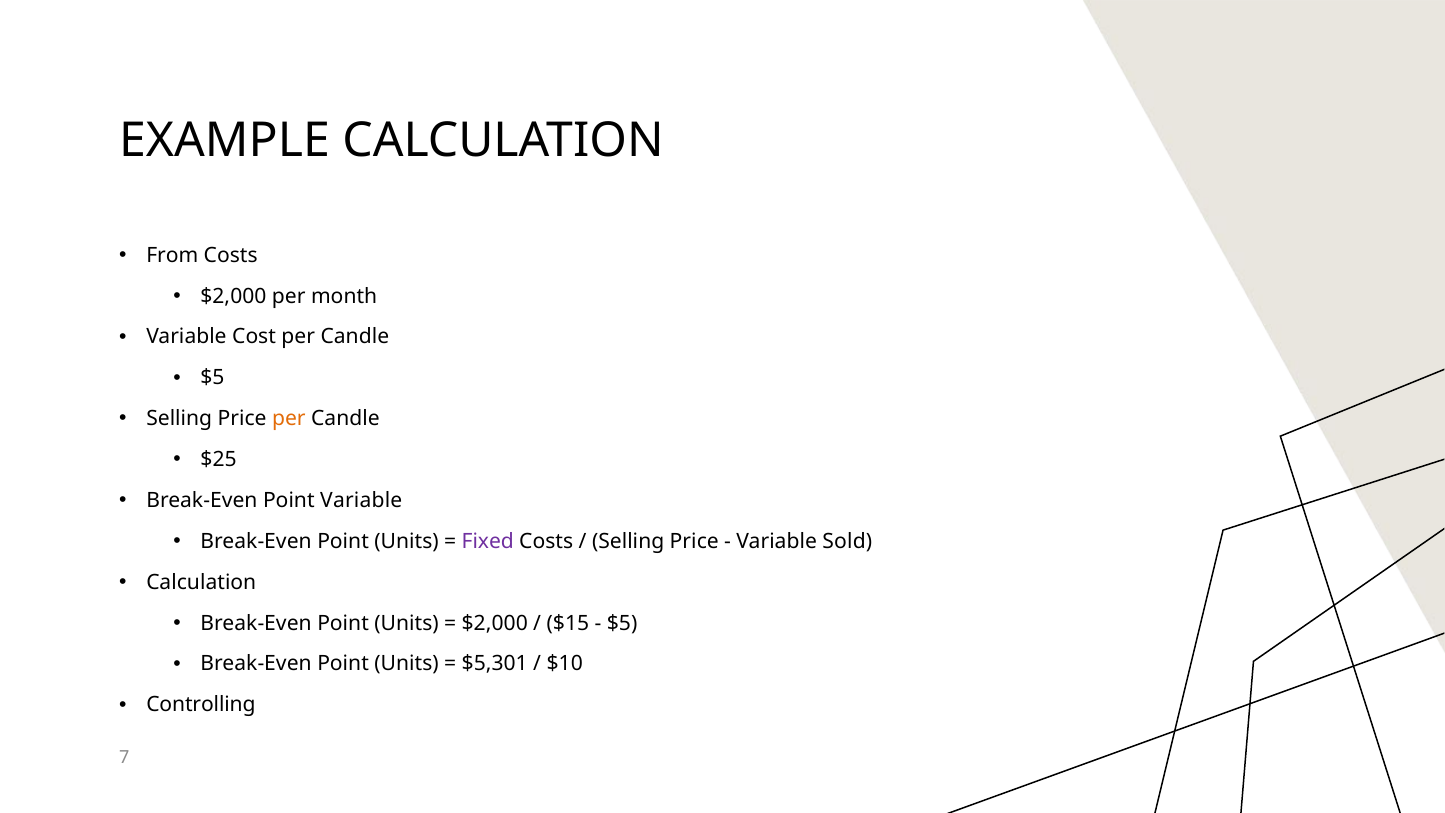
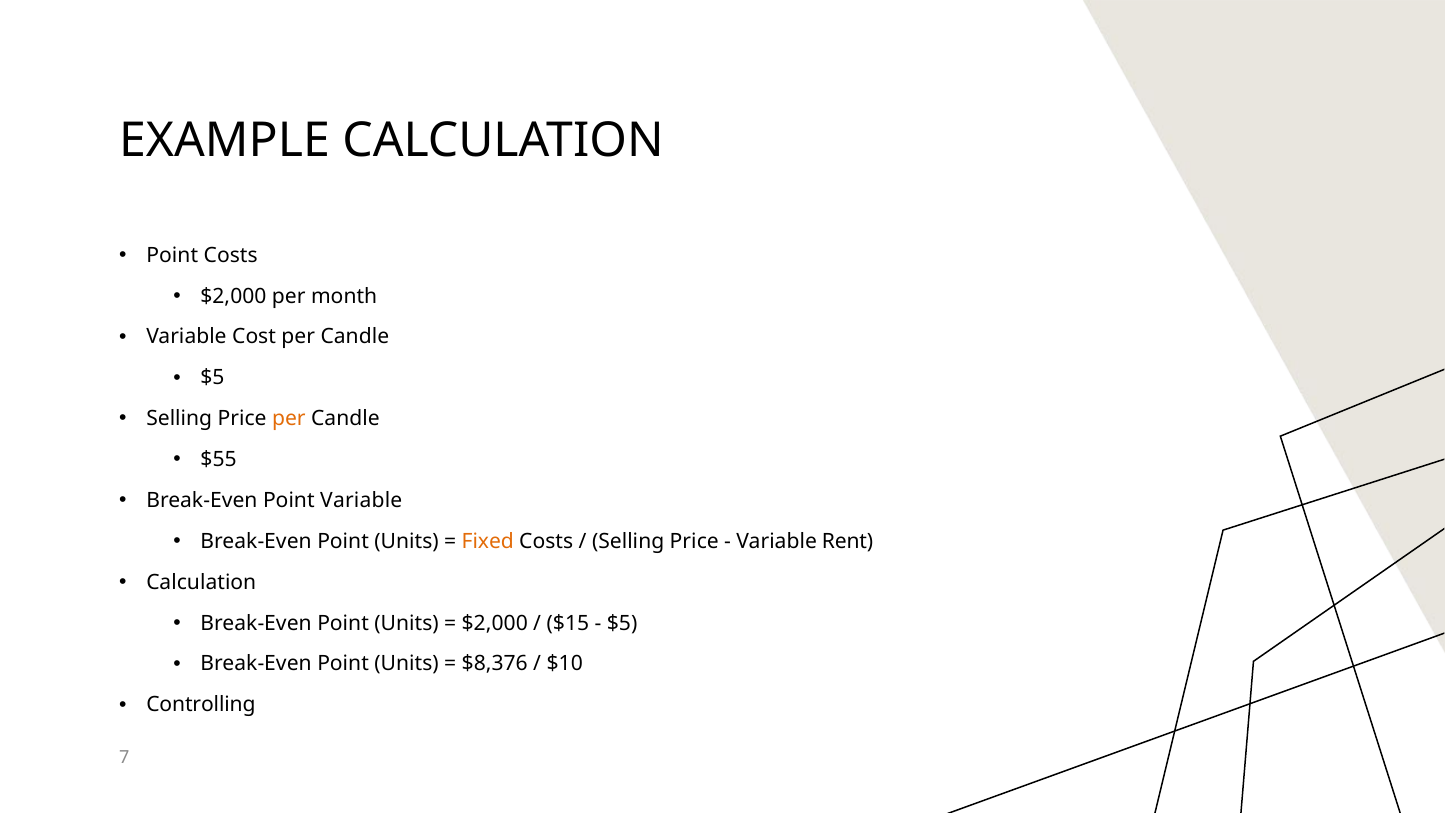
From at (172, 255): From -> Point
$25: $25 -> $55
Fixed colour: purple -> orange
Sold: Sold -> Rent
$5,301: $5,301 -> $8,376
